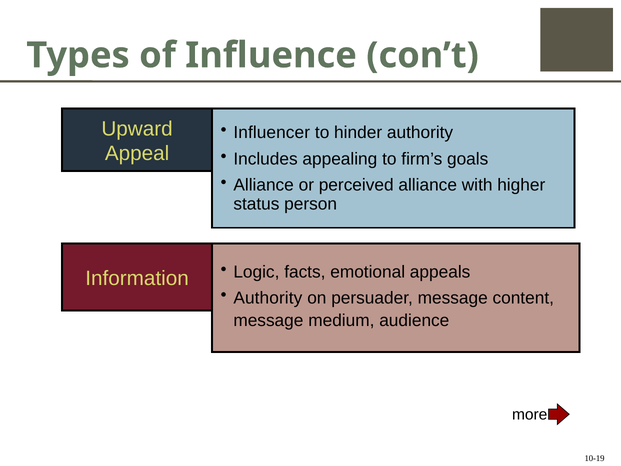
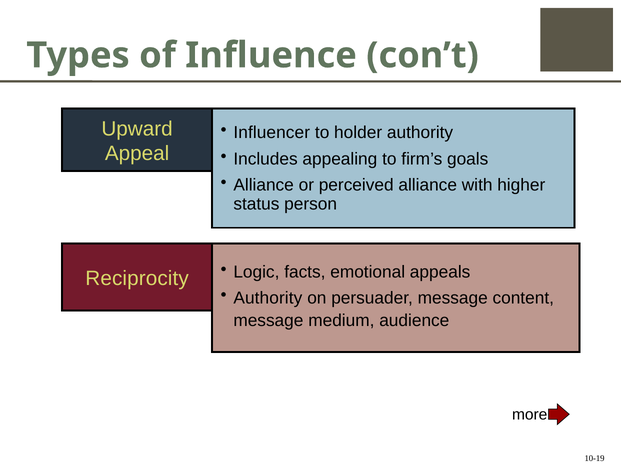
hinder: hinder -> holder
Information: Information -> Reciprocity
